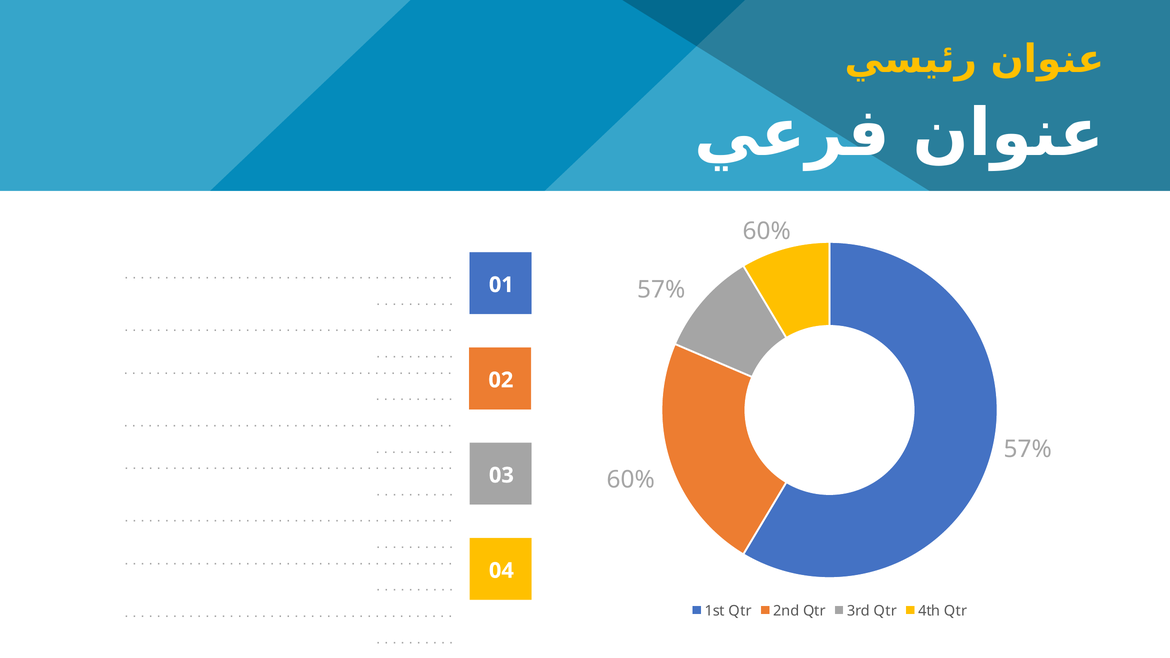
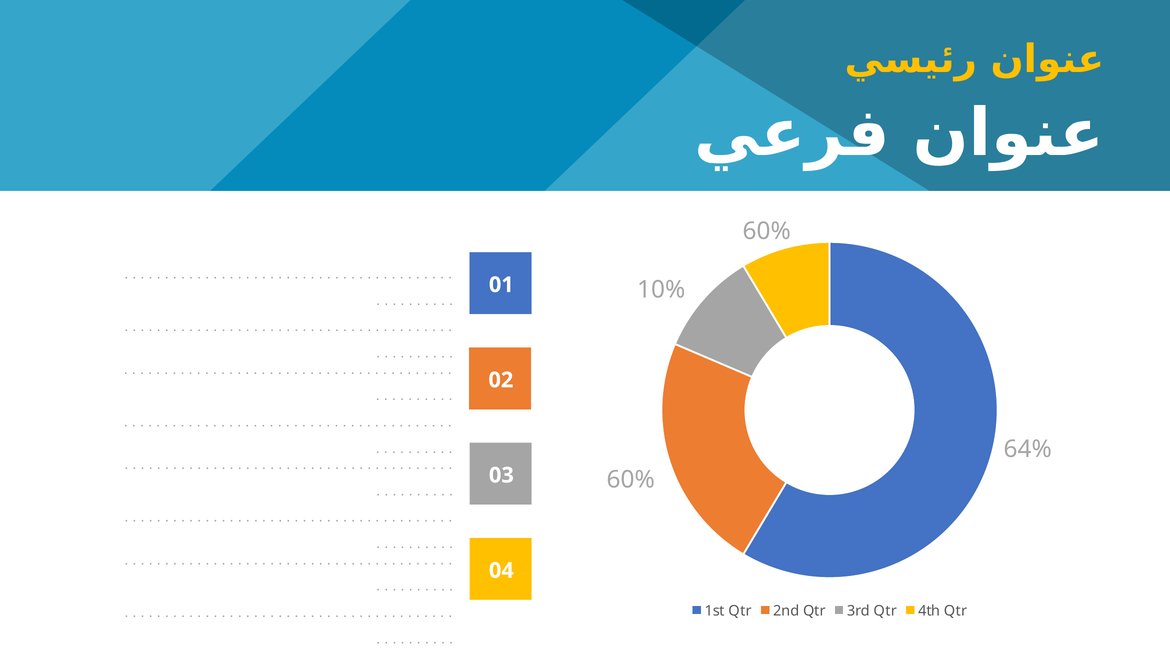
57% at (661, 290): 57% -> 10%
57% at (1028, 449): 57% -> 64%
